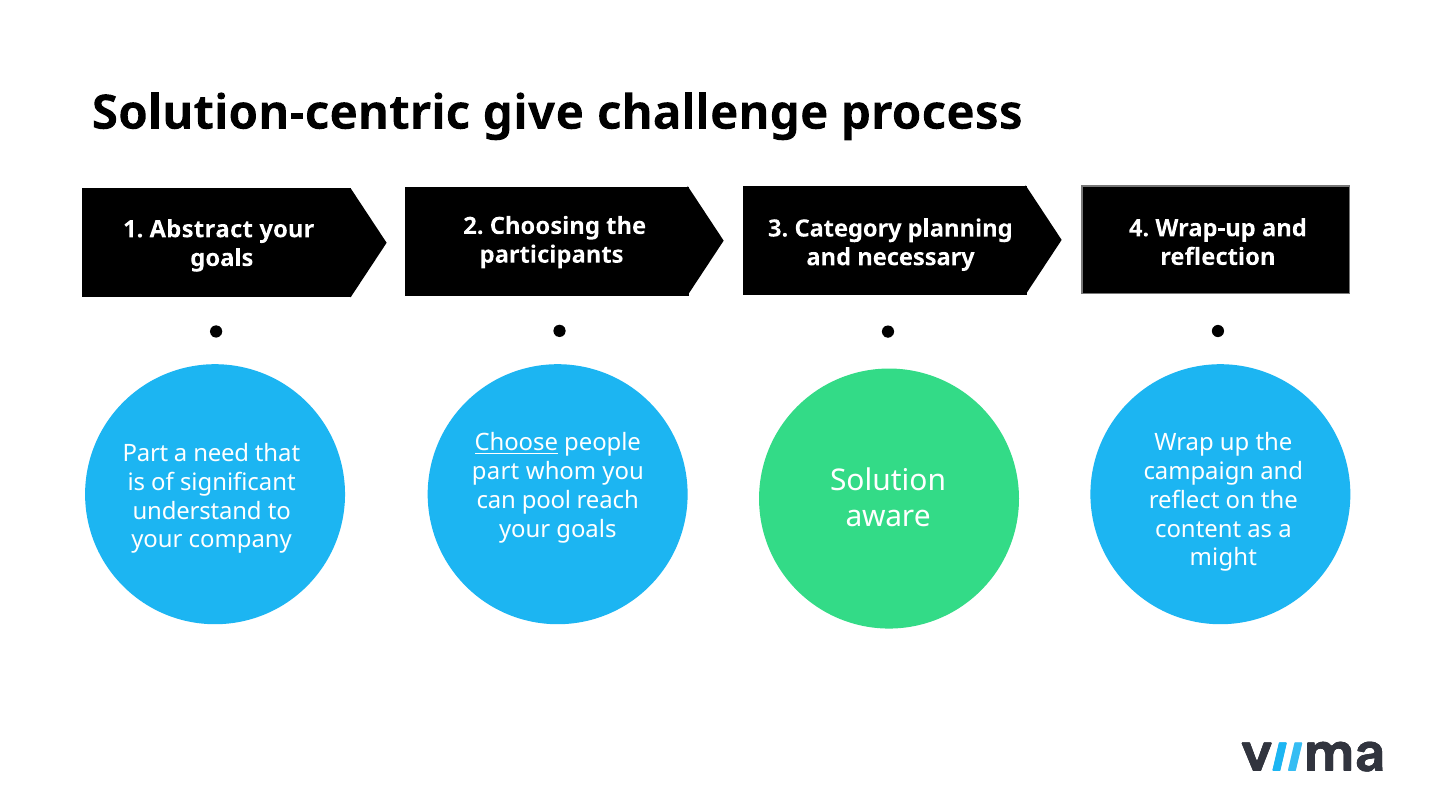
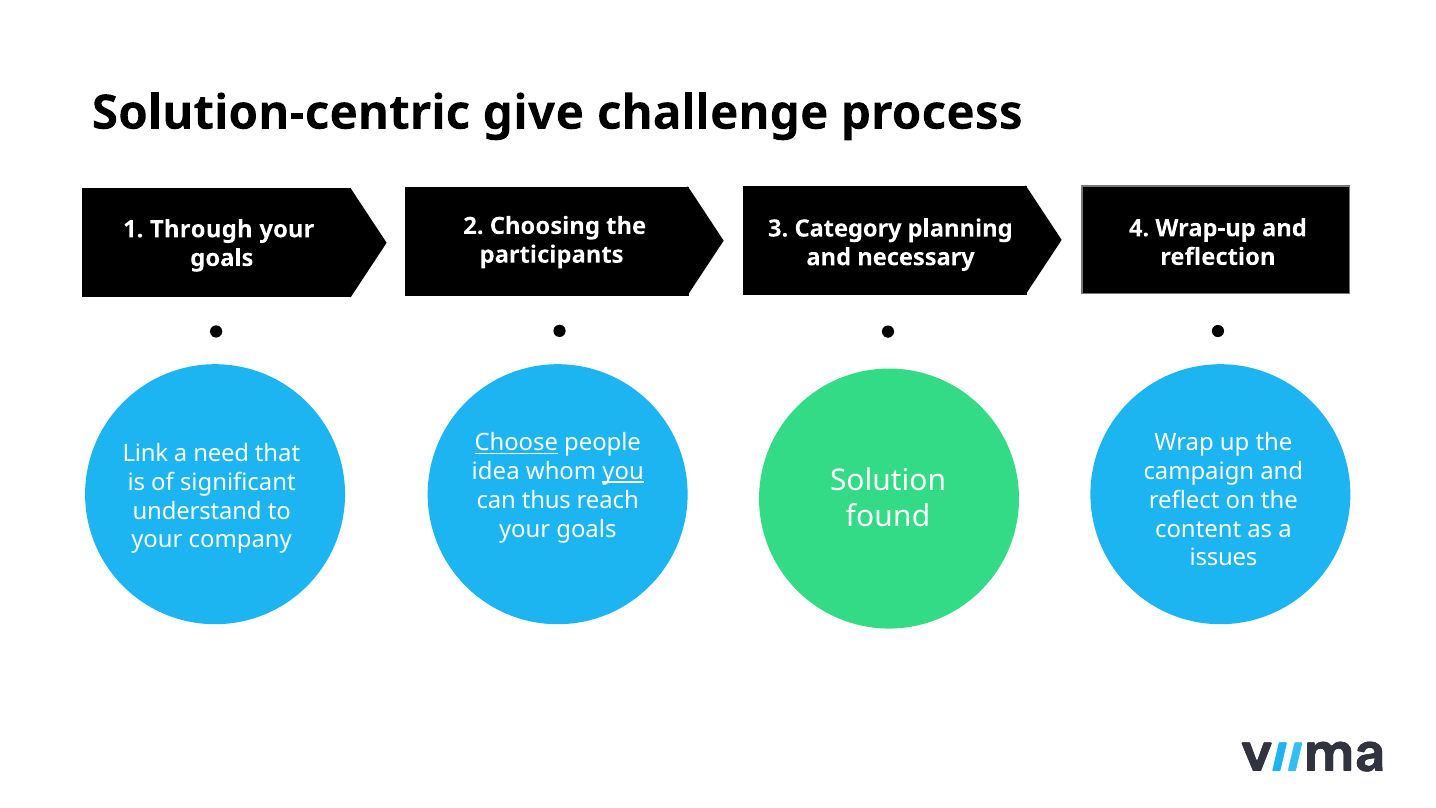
Abstract: Abstract -> Through
Part at (145, 454): Part -> Link
part at (496, 472): part -> idea
you underline: none -> present
pool: pool -> thus
aware: aware -> found
might: might -> issues
